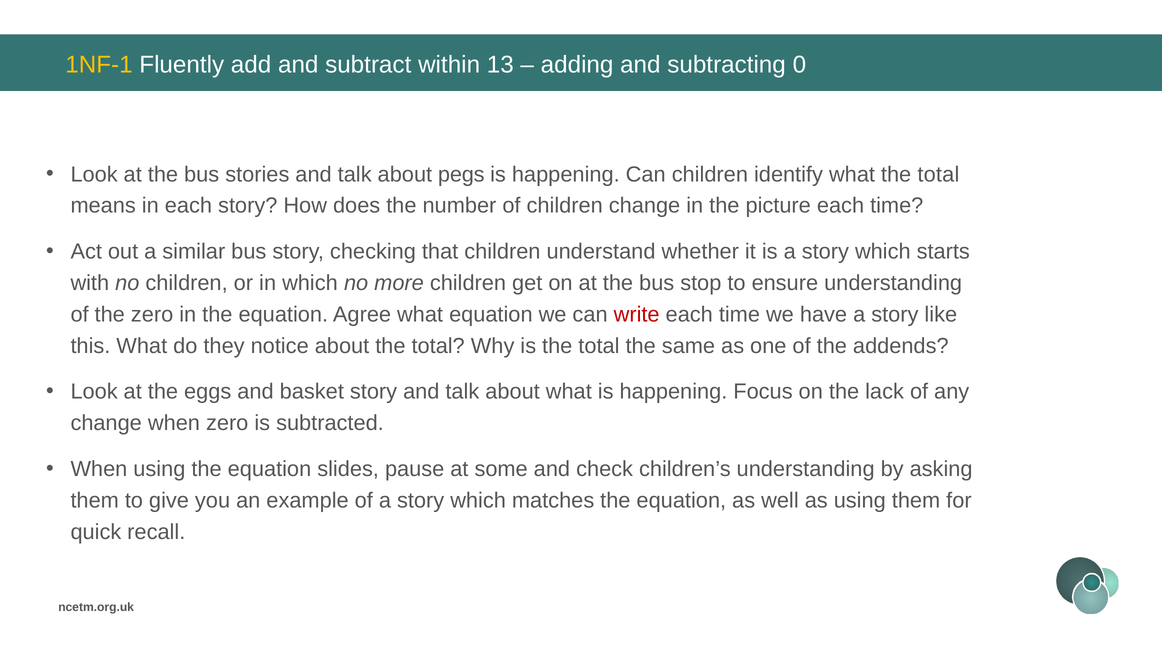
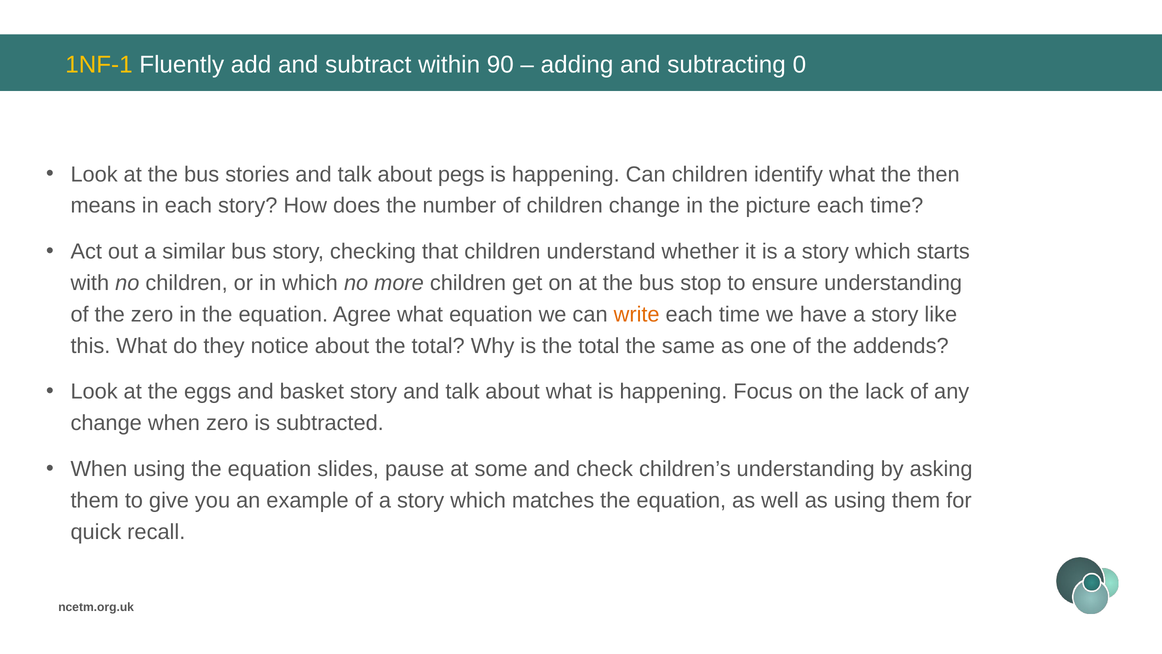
13: 13 -> 90
what the total: total -> then
write colour: red -> orange
